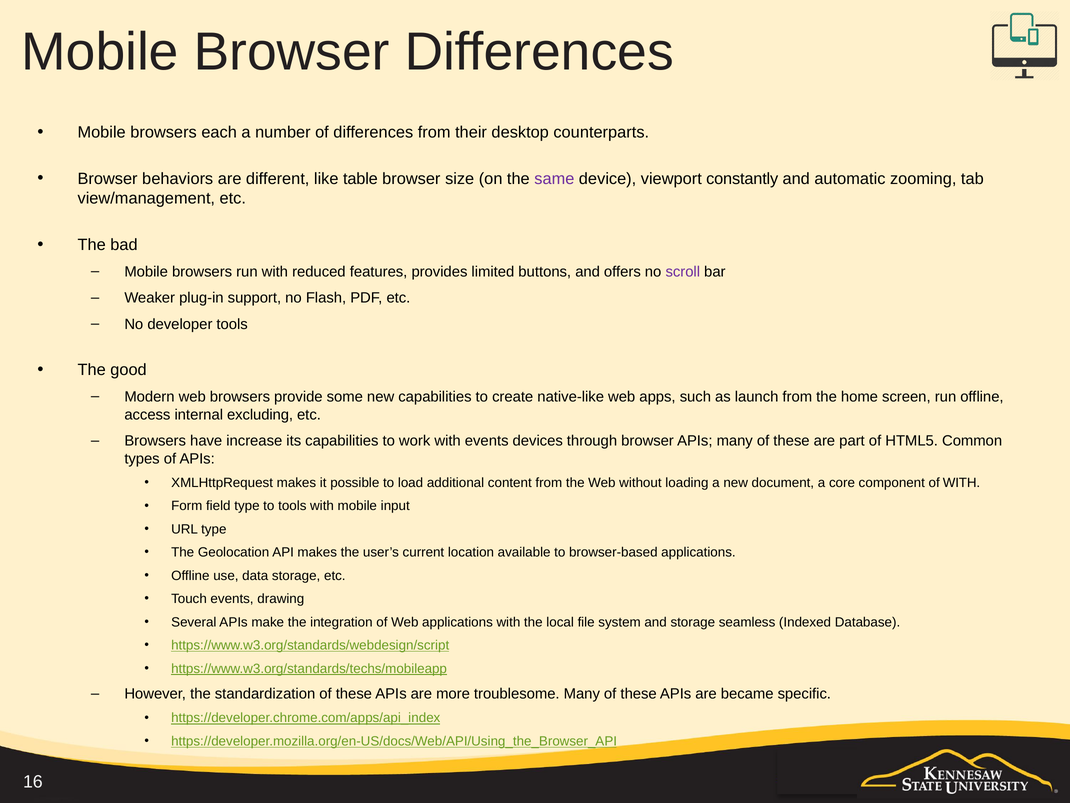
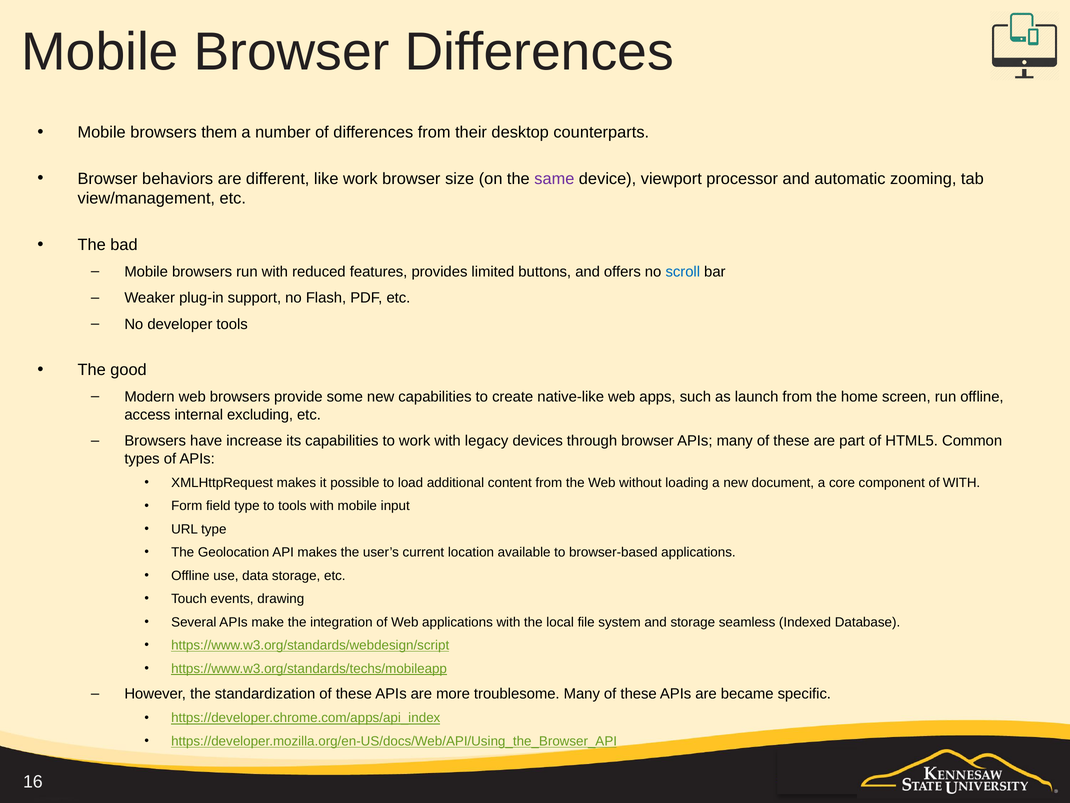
each: each -> them
like table: table -> work
constantly: constantly -> processor
scroll colour: purple -> blue
with events: events -> legacy
